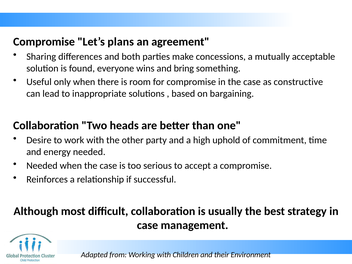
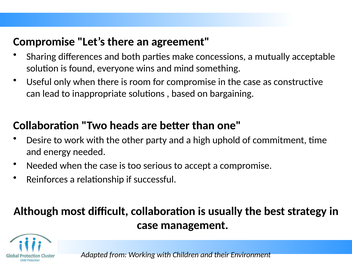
Let’s plans: plans -> there
bring: bring -> mind
